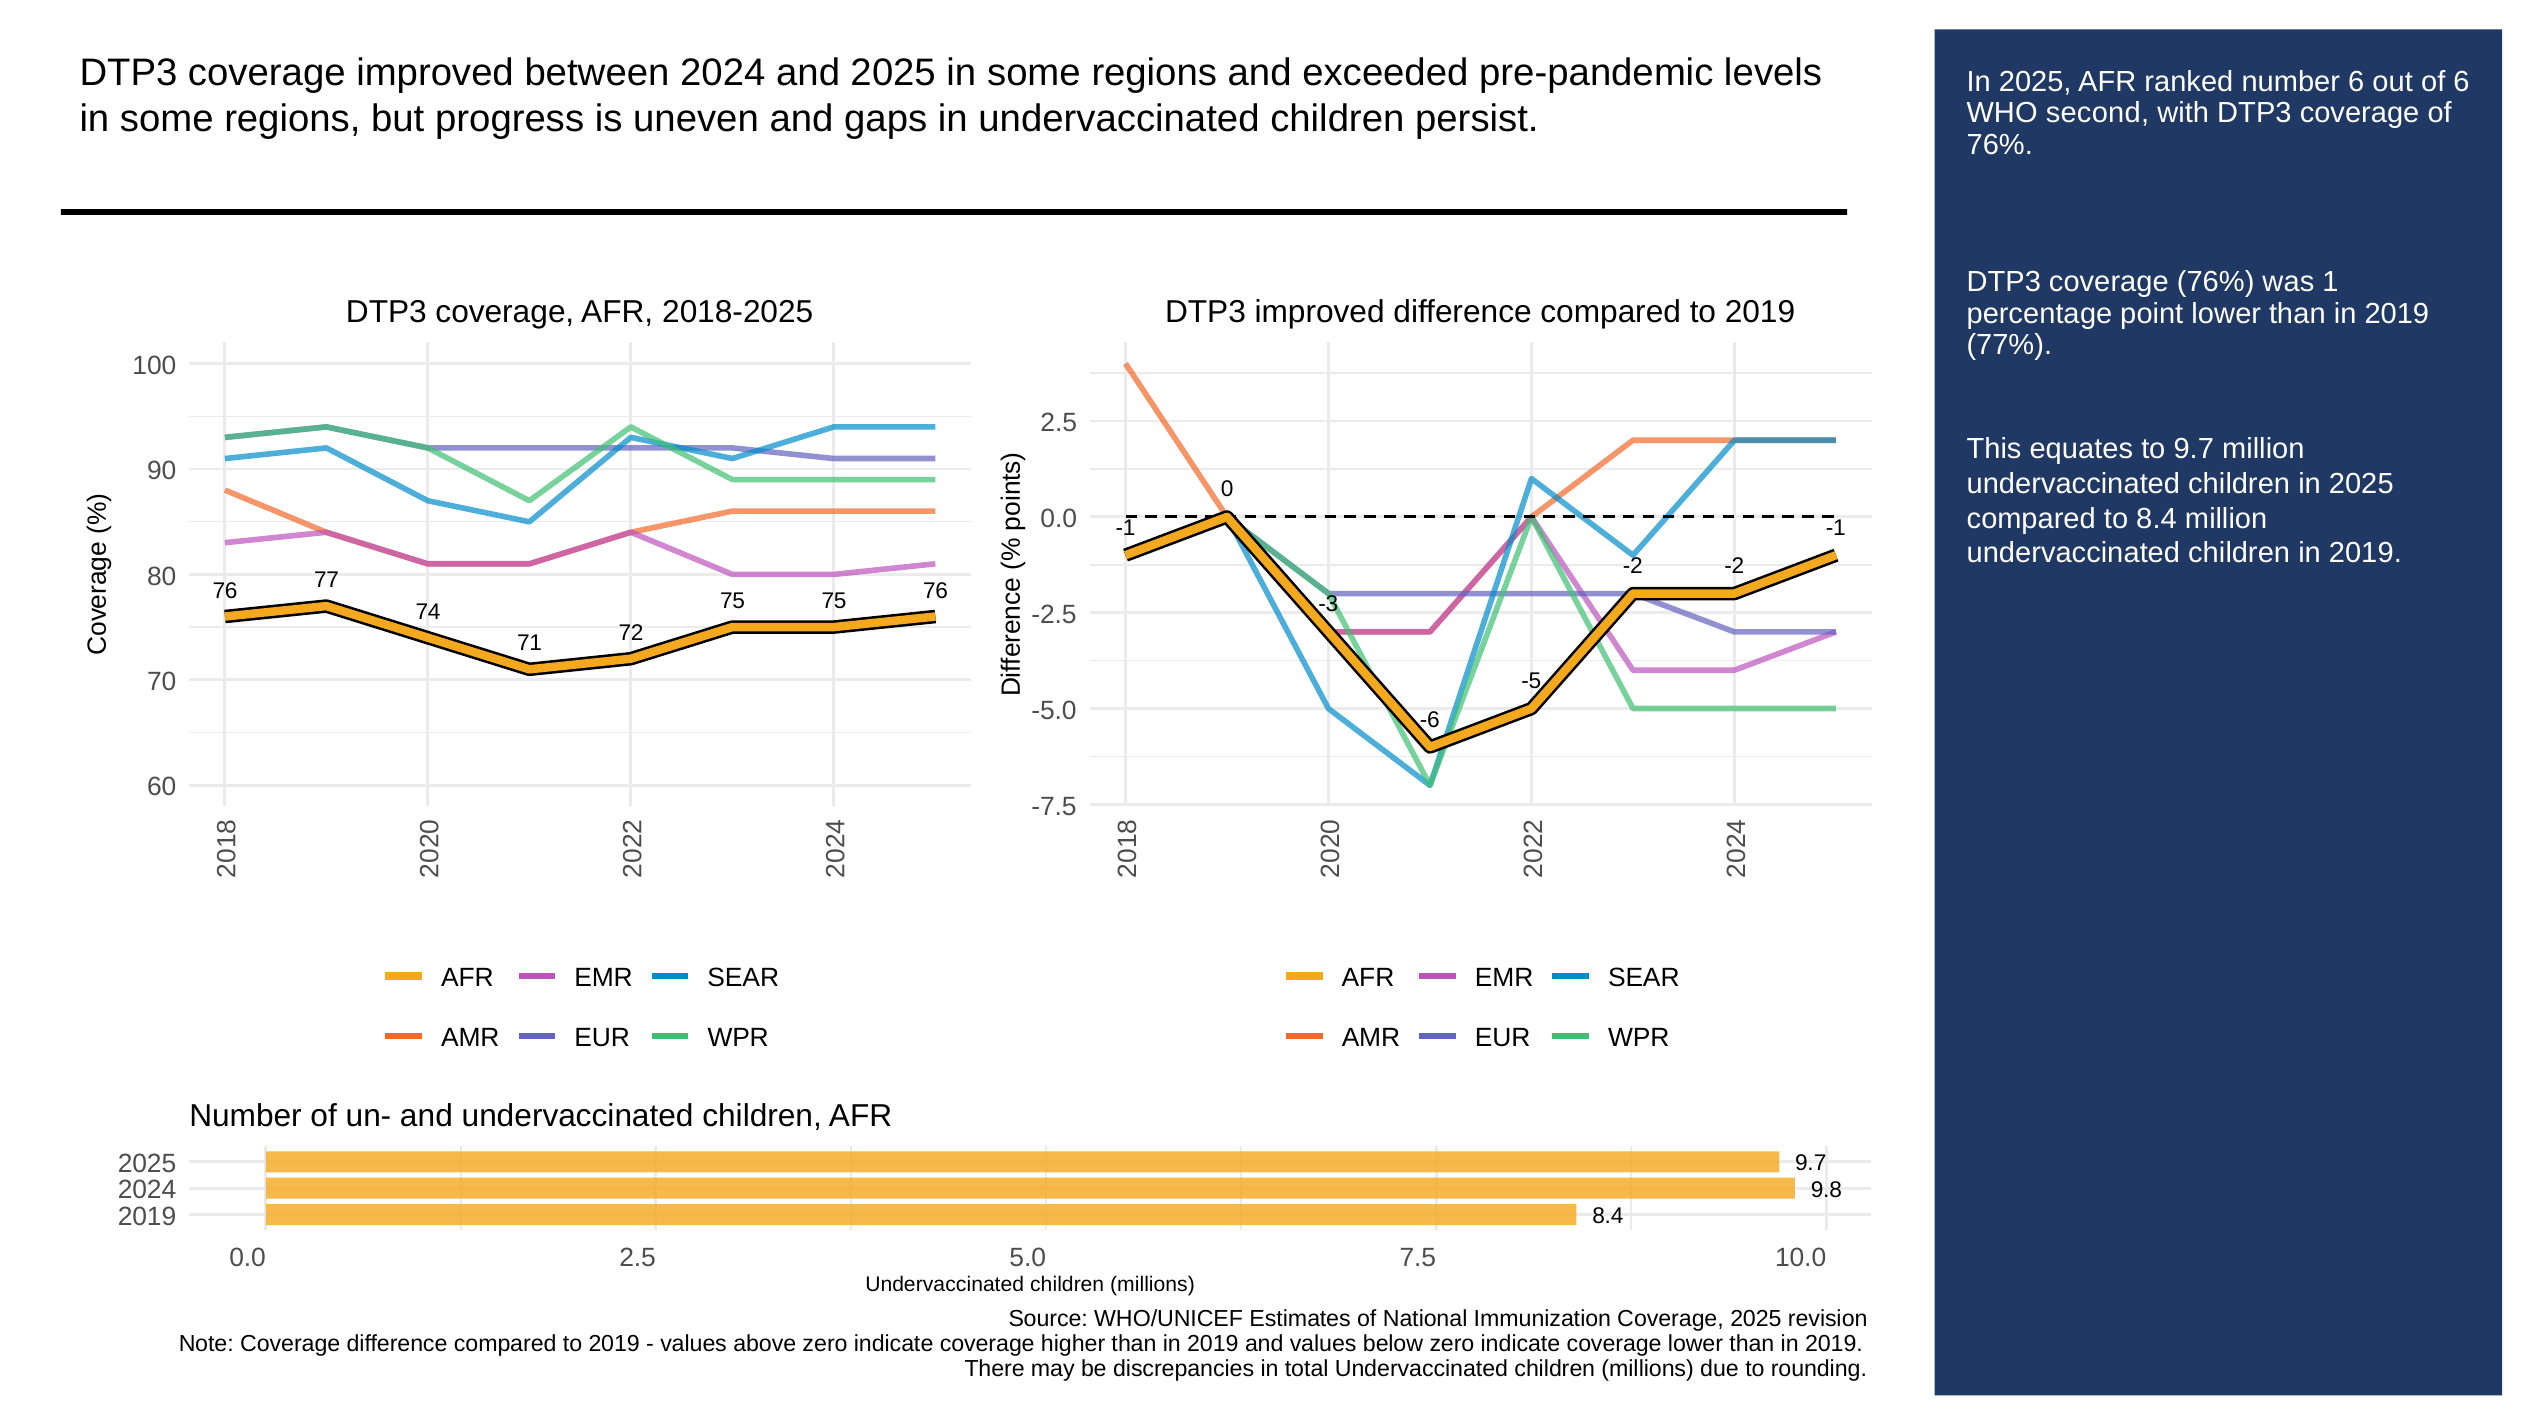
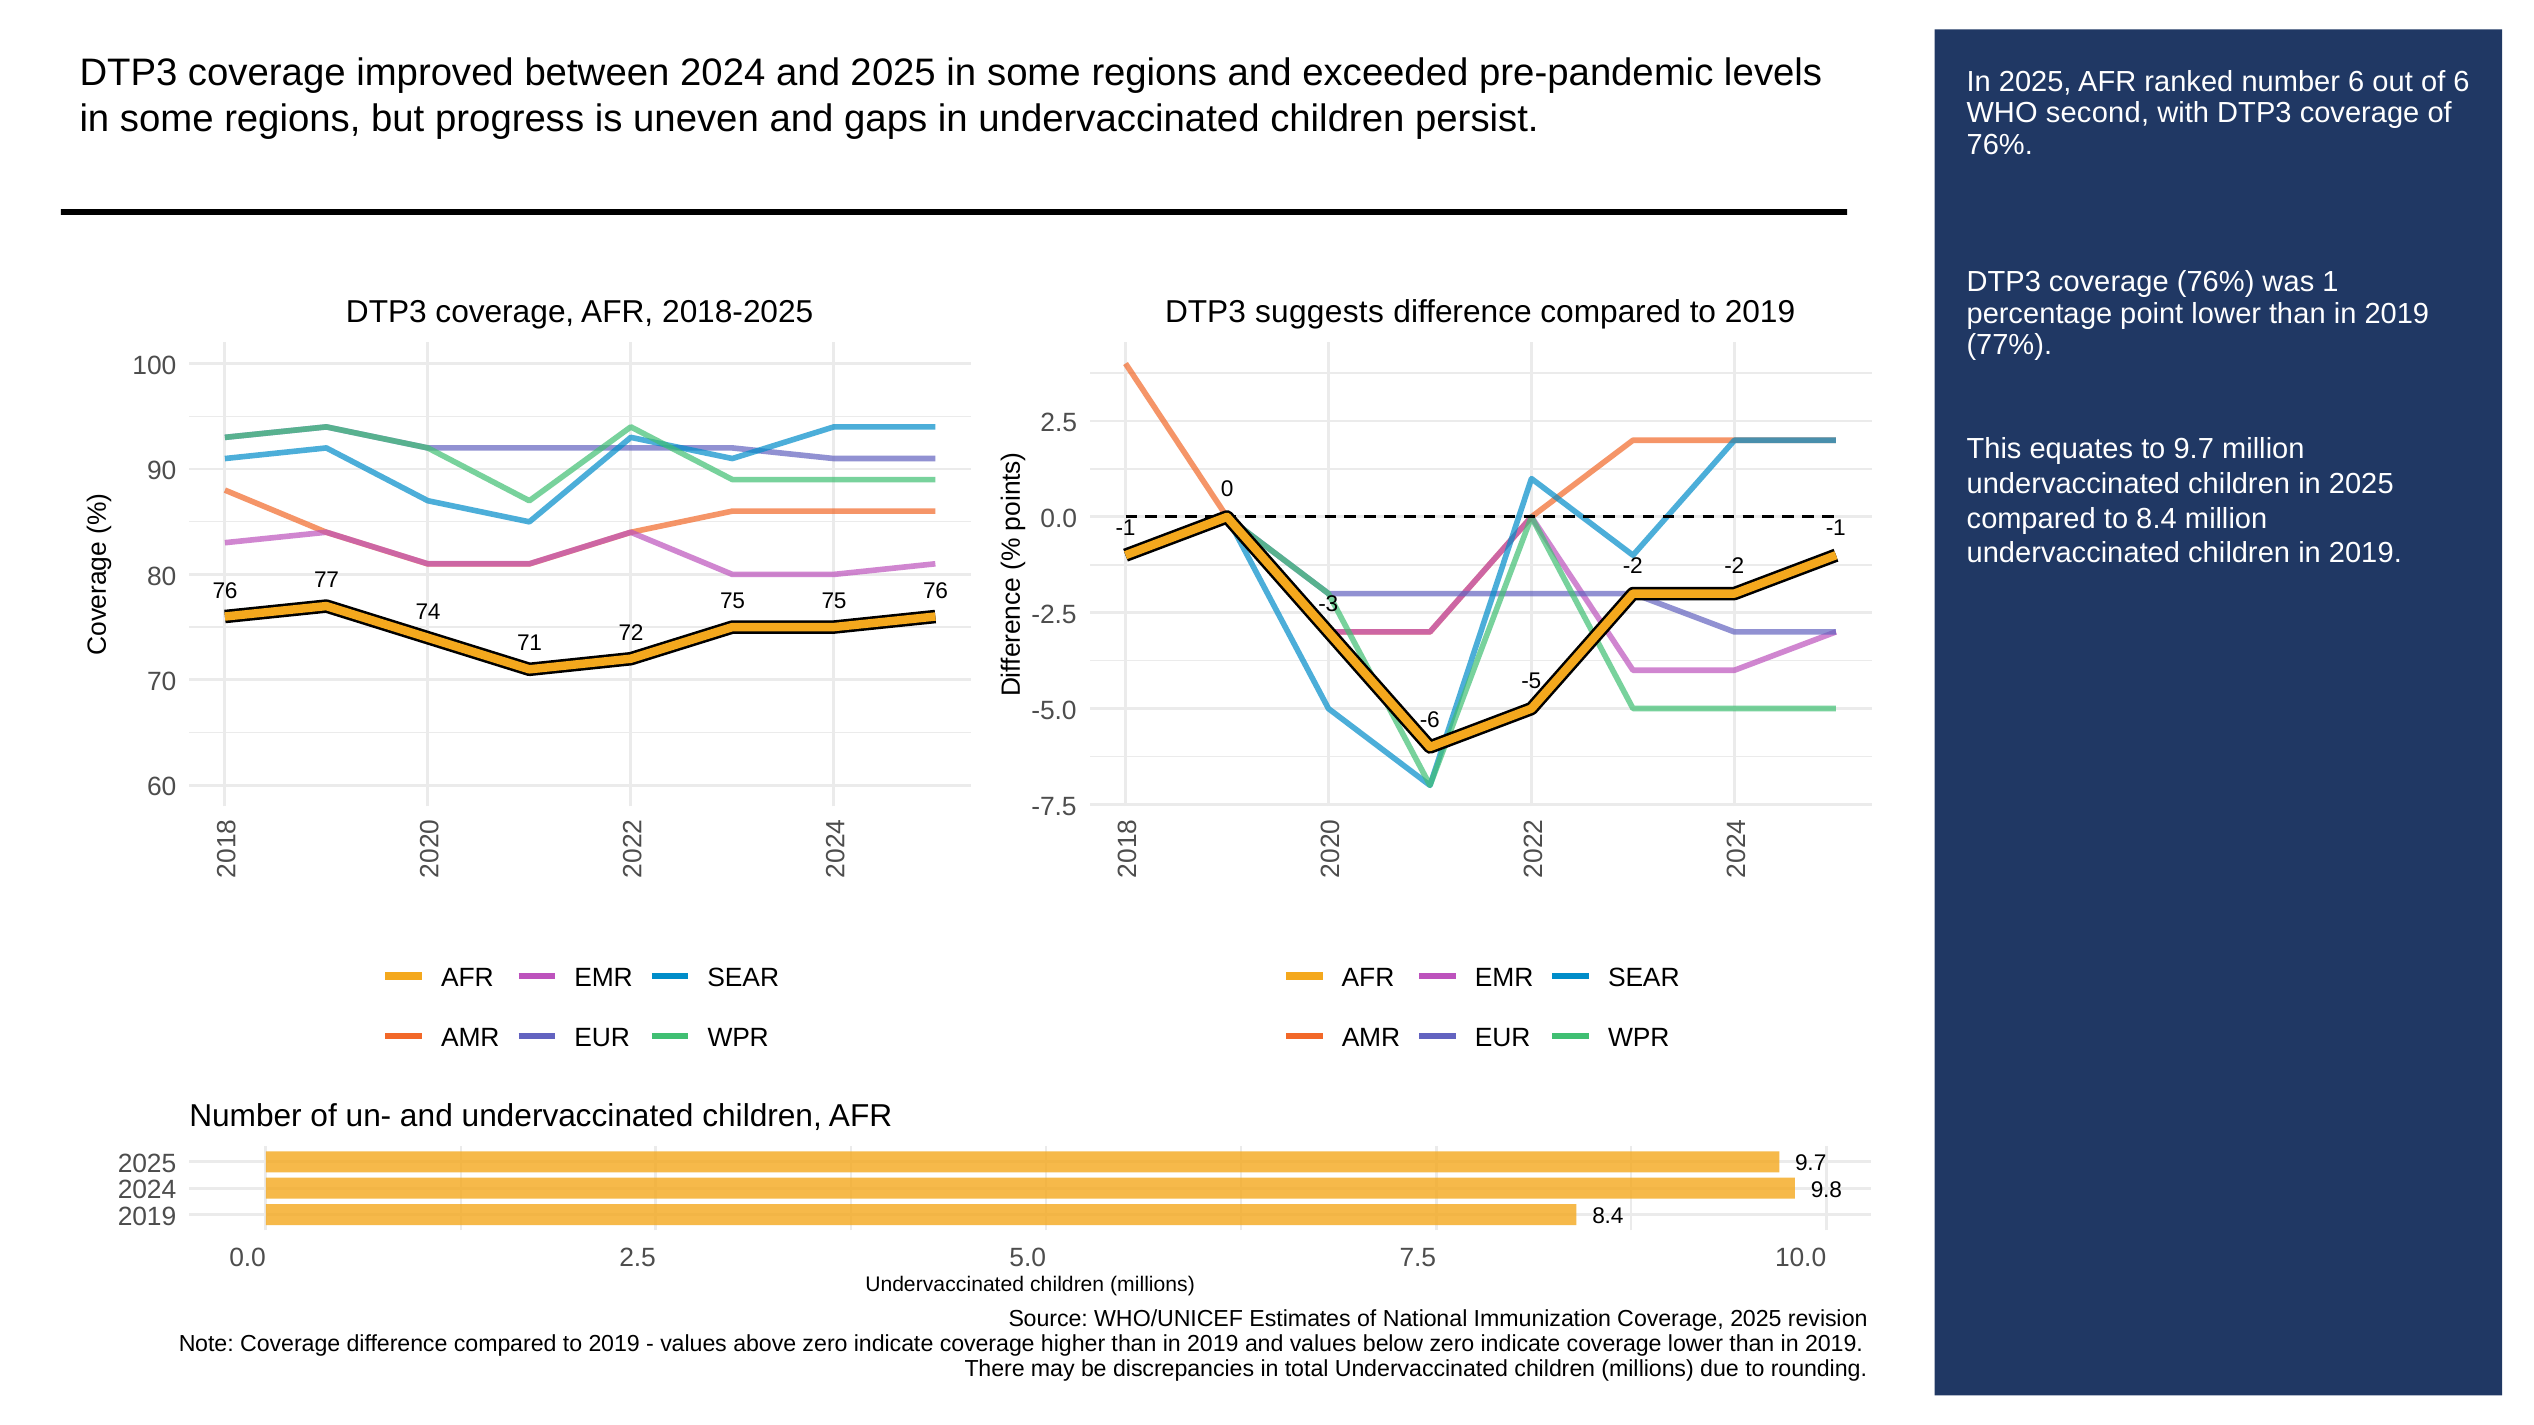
DTP3 improved: improved -> suggests
